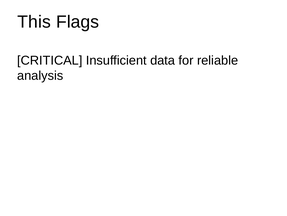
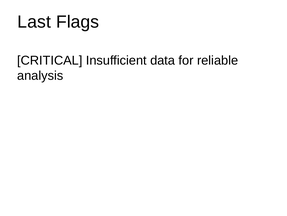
This: This -> Last
